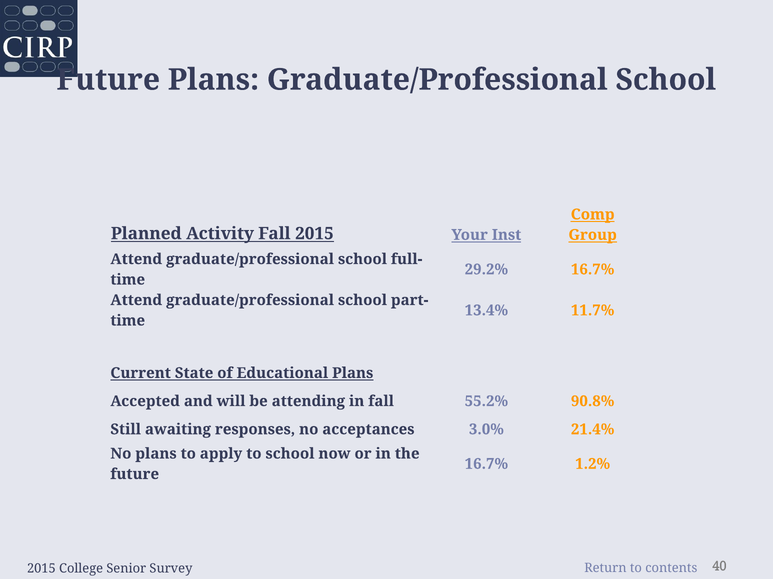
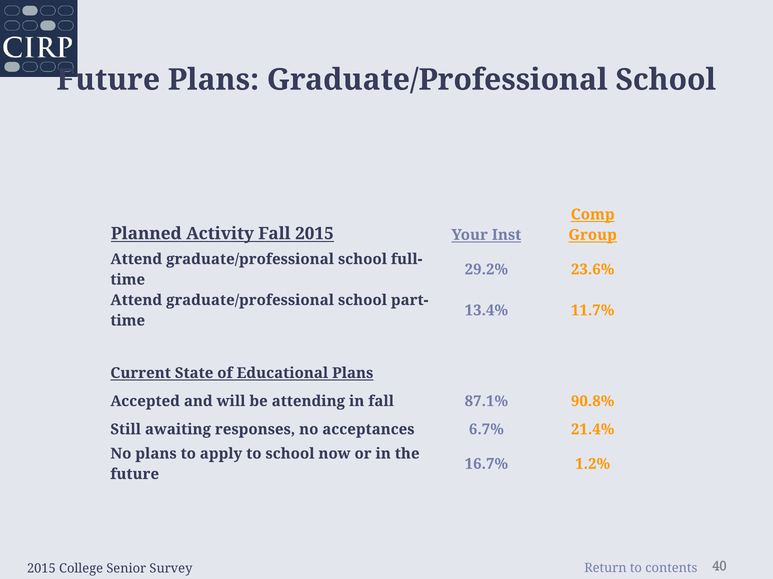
29.2% 16.7%: 16.7% -> 23.6%
55.2%: 55.2% -> 87.1%
3.0%: 3.0% -> 6.7%
